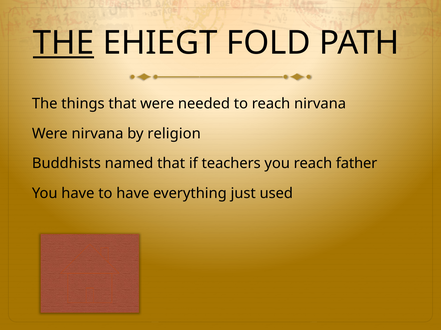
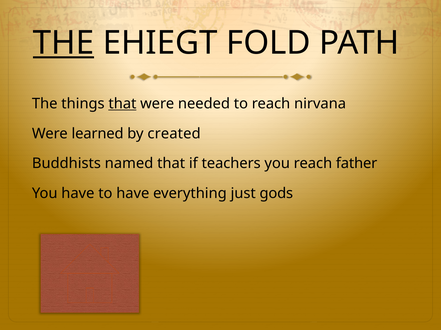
that at (122, 104) underline: none -> present
Were nirvana: nirvana -> learned
religion: religion -> created
used: used -> gods
